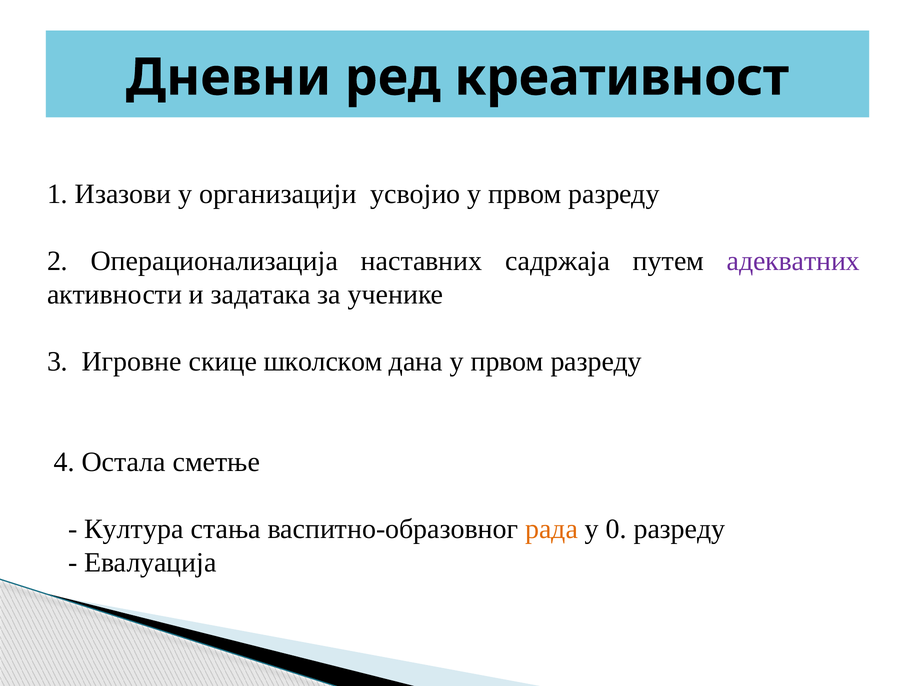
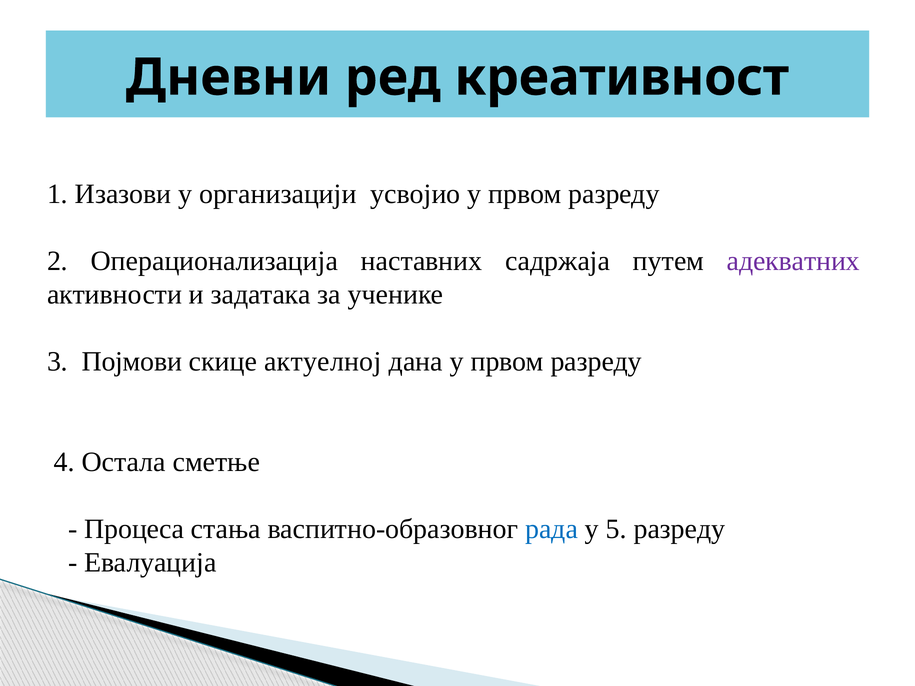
Игровне: Игровне -> Појмови
школском: школском -> актуелној
Култура: Култура -> Процеса
рада colour: orange -> blue
0: 0 -> 5
